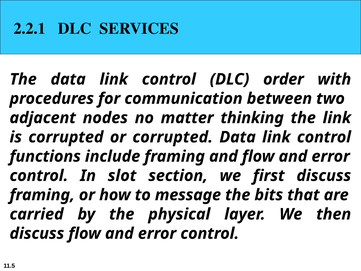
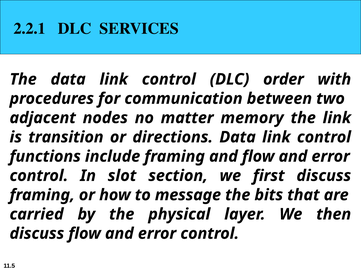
thinking: thinking -> memory
is corrupted: corrupted -> transition
or corrupted: corrupted -> directions
